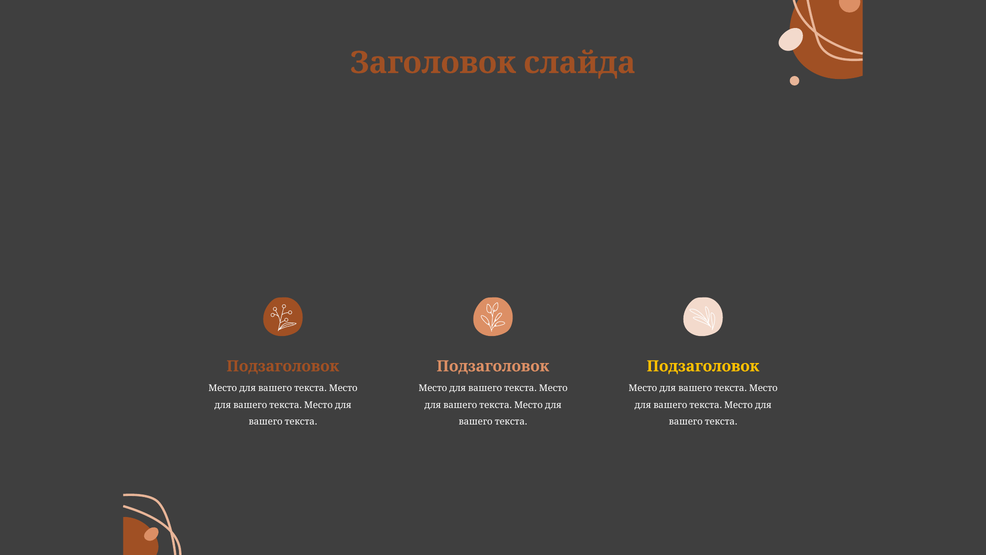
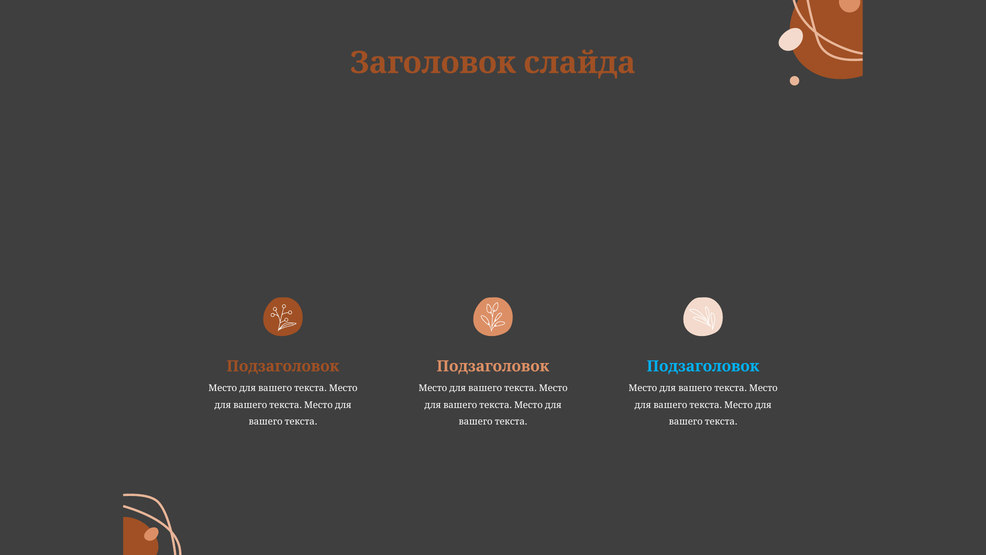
Подзаголовок at (703, 366) colour: yellow -> light blue
